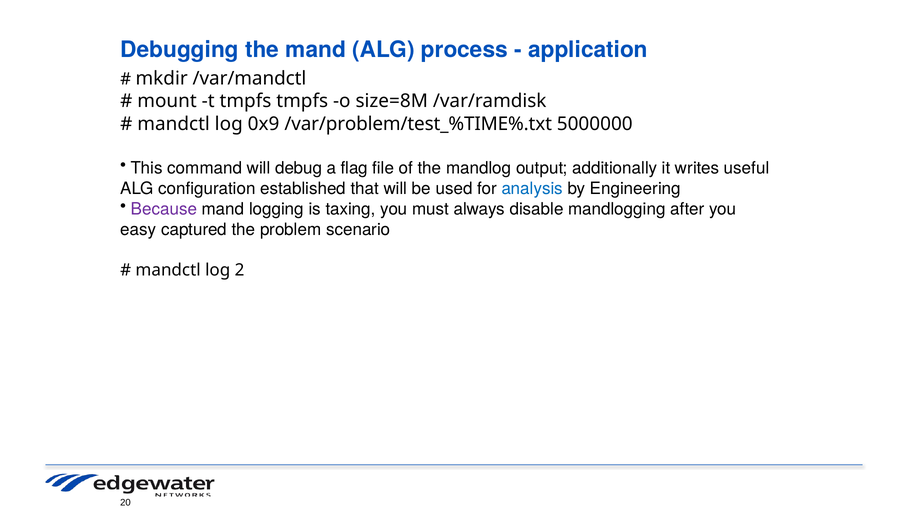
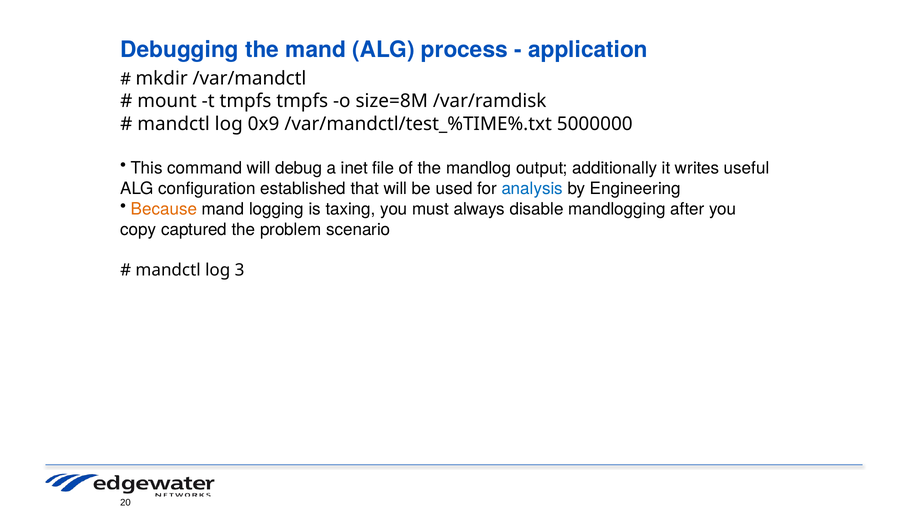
/var/problem/test_%TIME%.txt: /var/problem/test_%TIME%.txt -> /var/mandctl/test_%TIME%.txt
flag: flag -> inet
Because colour: purple -> orange
easy: easy -> copy
2: 2 -> 3
